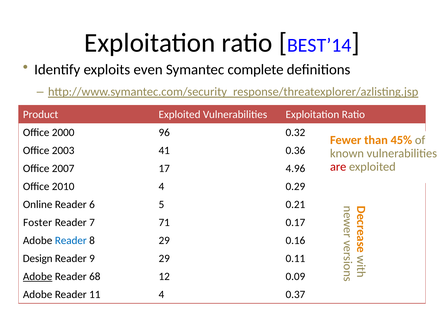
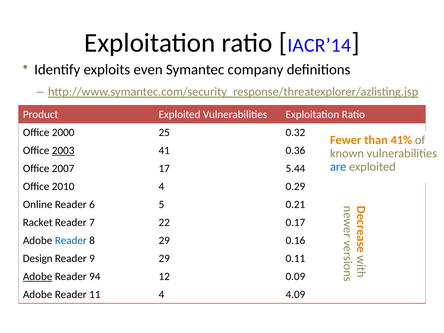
BEST’14: BEST’14 -> IACR’14
complete: complete -> company
96: 96 -> 25
45%: 45% -> 41%
2003 underline: none -> present
are colour: red -> blue
4.96: 4.96 -> 5.44
Foster: Foster -> Racket
71: 71 -> 22
68: 68 -> 94
0.37: 0.37 -> 4.09
